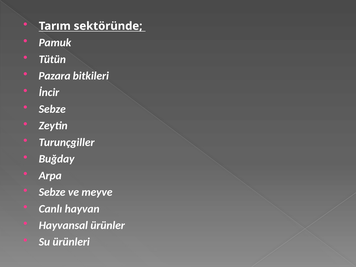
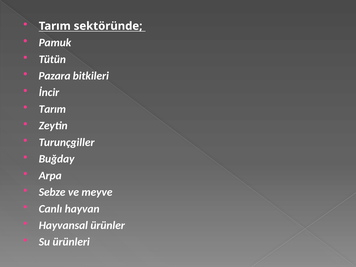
Sebze at (52, 109): Sebze -> Tarım
